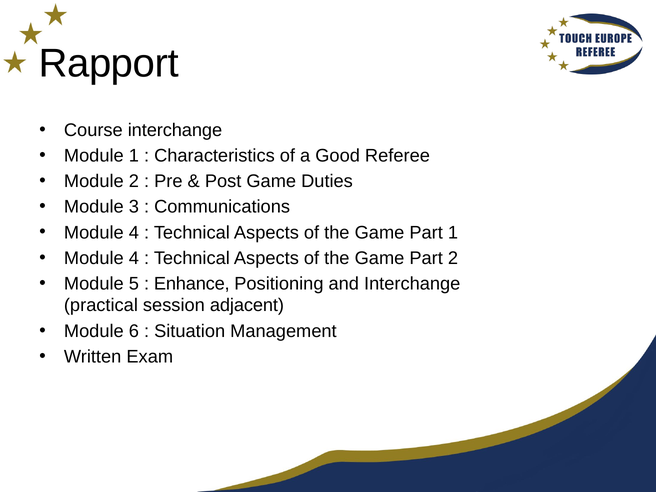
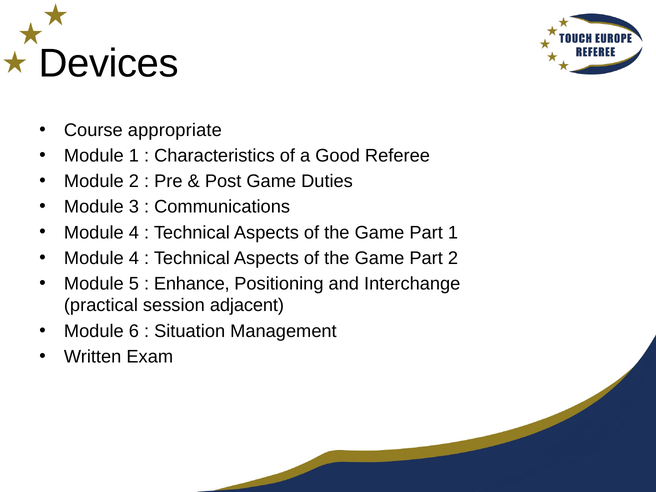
Rapport: Rapport -> Devices
Course interchange: interchange -> appropriate
